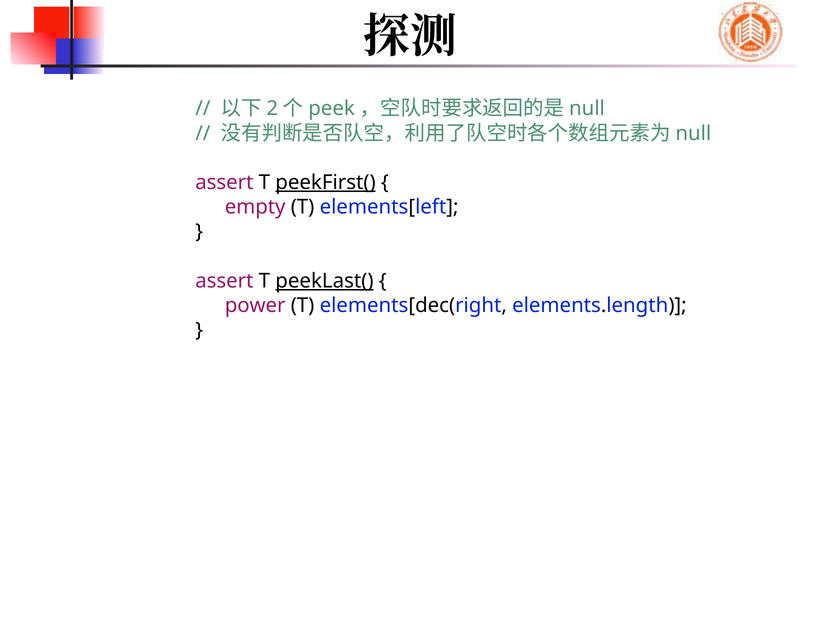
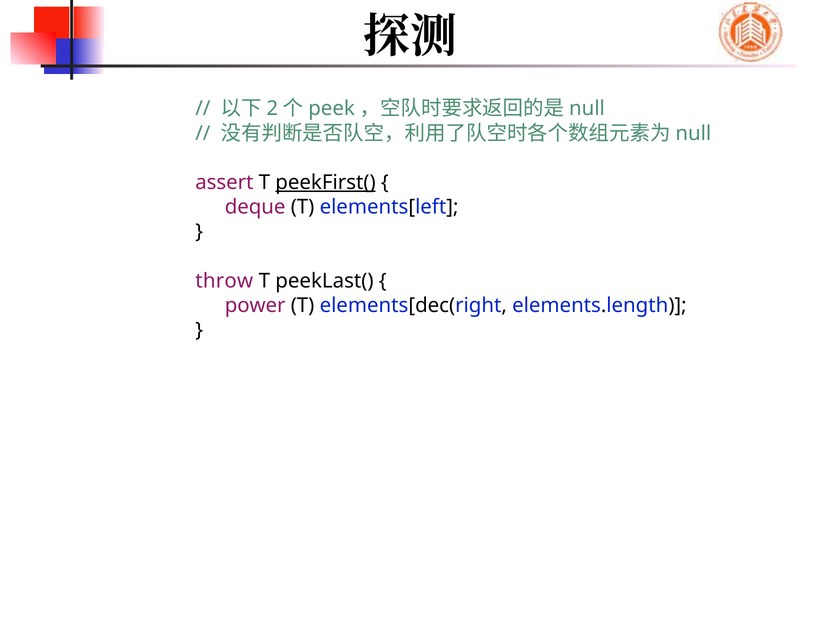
empty: empty -> deque
assert at (224, 281): assert -> throw
peekLast( underline: present -> none
